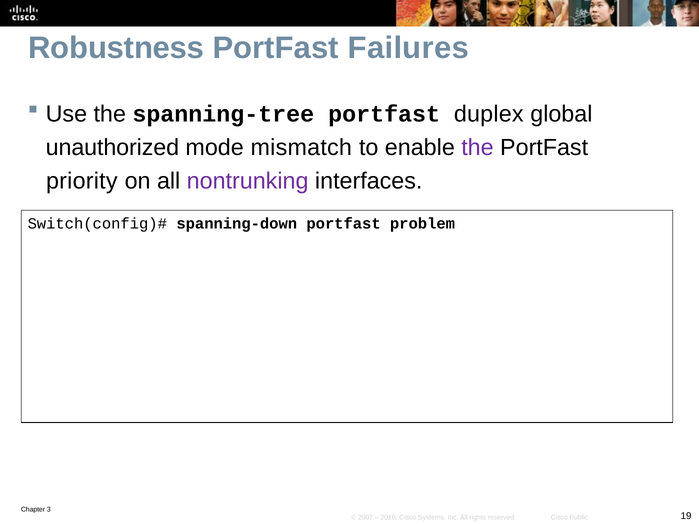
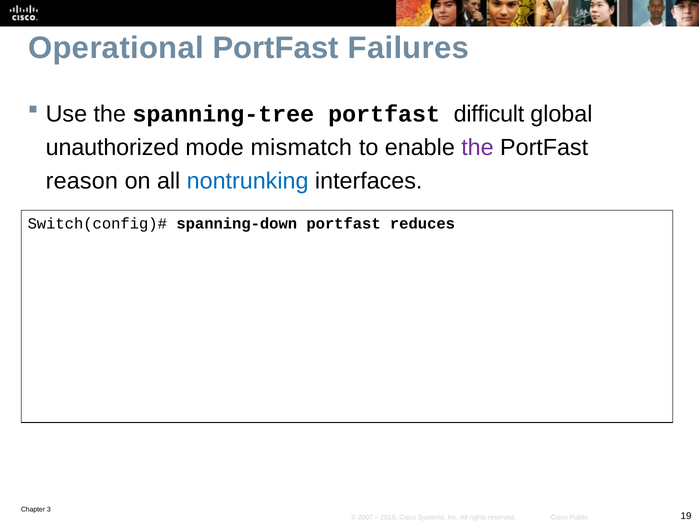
Robustness: Robustness -> Operational
duplex: duplex -> difficult
priority: priority -> reason
nontrunking colour: purple -> blue
problem: problem -> reduces
